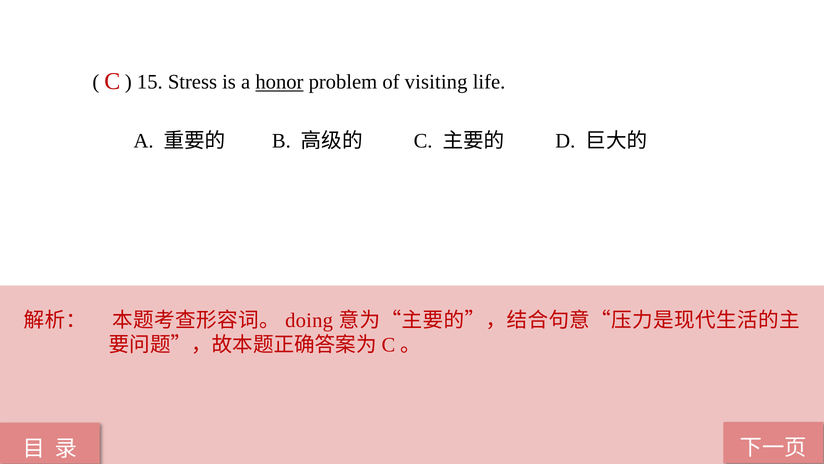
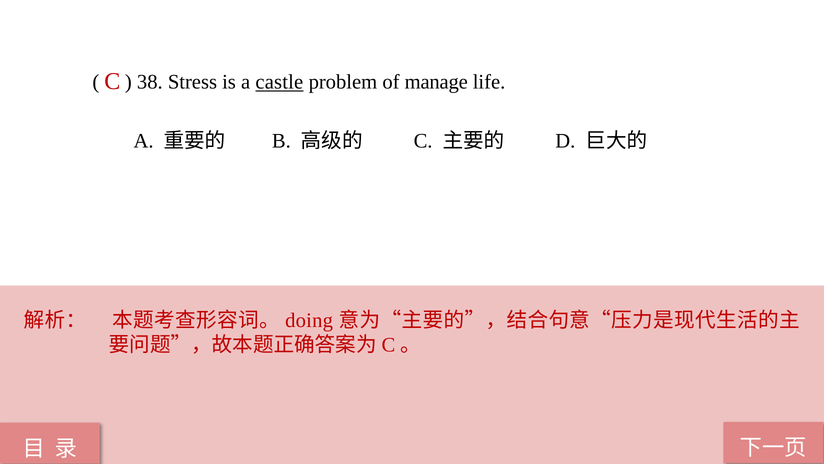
15: 15 -> 38
honor: honor -> castle
visiting: visiting -> manage
